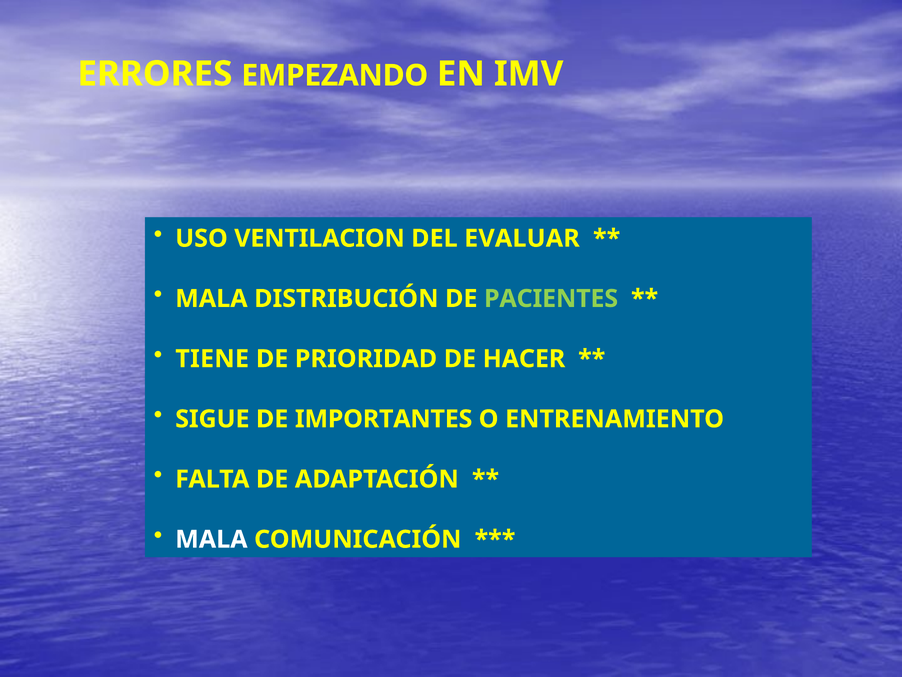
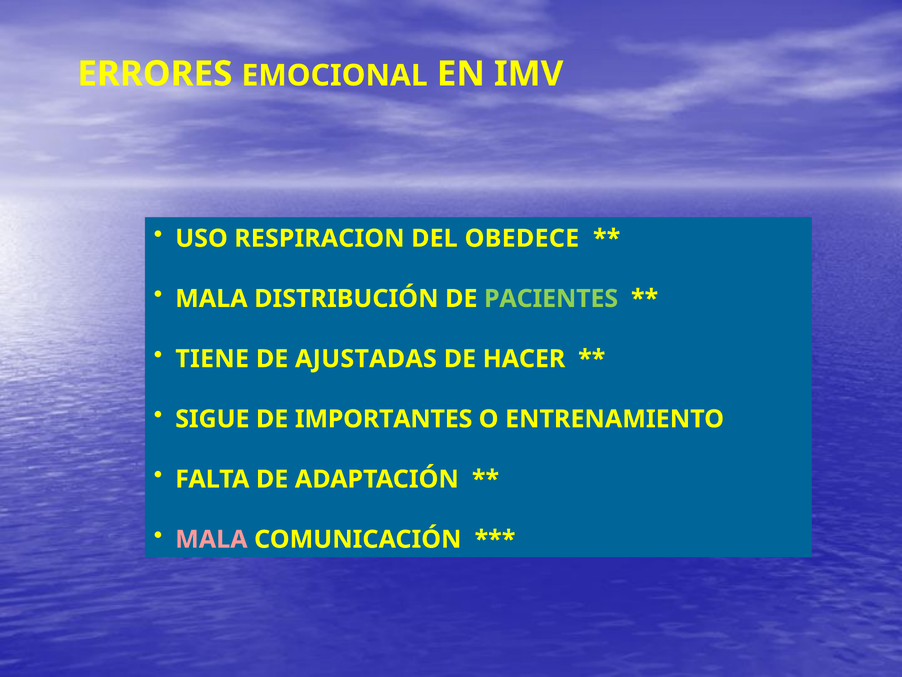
EMPEZANDO: EMPEZANDO -> EMOCIONAL
VENTILACION: VENTILACION -> RESPIRACION
EVALUAR: EVALUAR -> OBEDECE
PRIORIDAD: PRIORIDAD -> AJUSTADAS
MALA at (211, 539) colour: white -> pink
